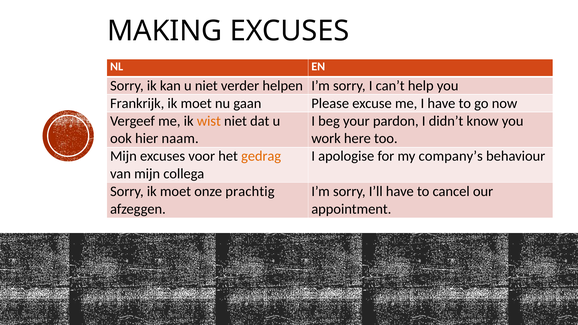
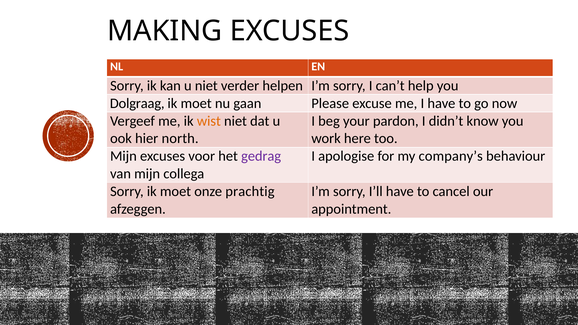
Frankrijk: Frankrijk -> Dolgraag
naam: naam -> north
gedrag colour: orange -> purple
